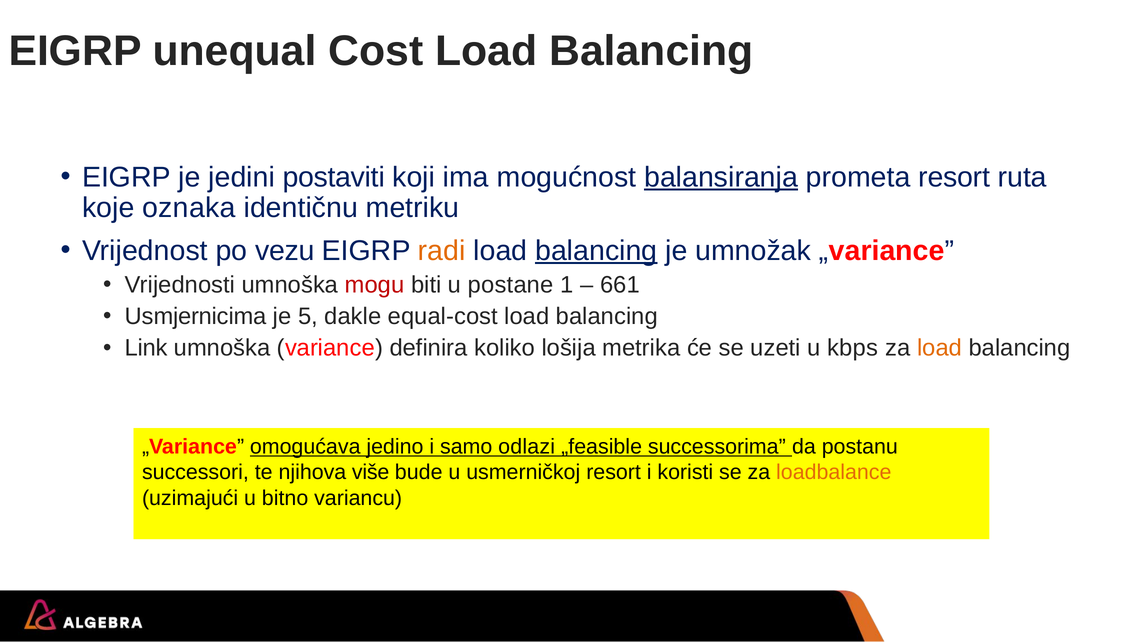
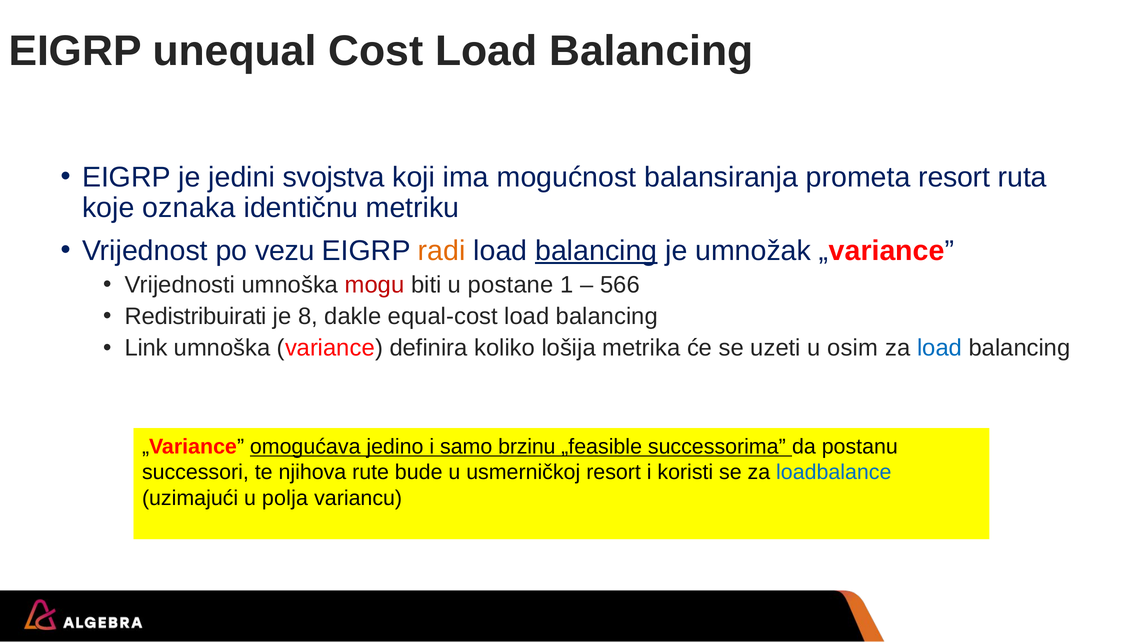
postaviti: postaviti -> svojstva
balansiranja underline: present -> none
661: 661 -> 566
Usmjernicima: Usmjernicima -> Redistribuirati
5: 5 -> 8
kbps: kbps -> osim
load at (940, 348) colour: orange -> blue
odlazi: odlazi -> brzinu
više: više -> rute
loadbalance colour: orange -> blue
bitno: bitno -> polja
